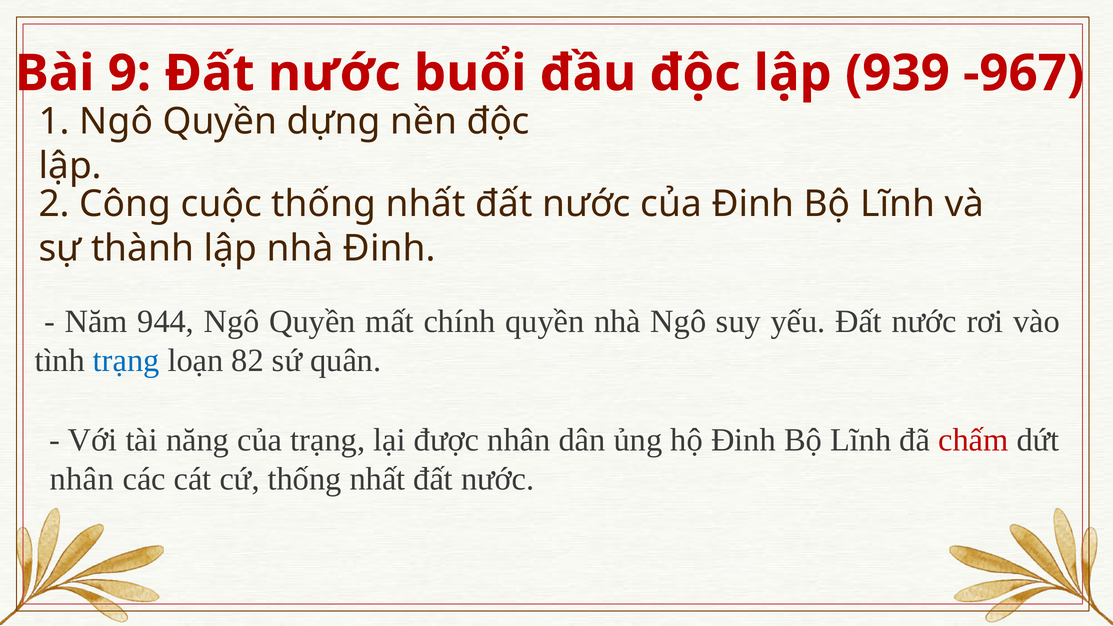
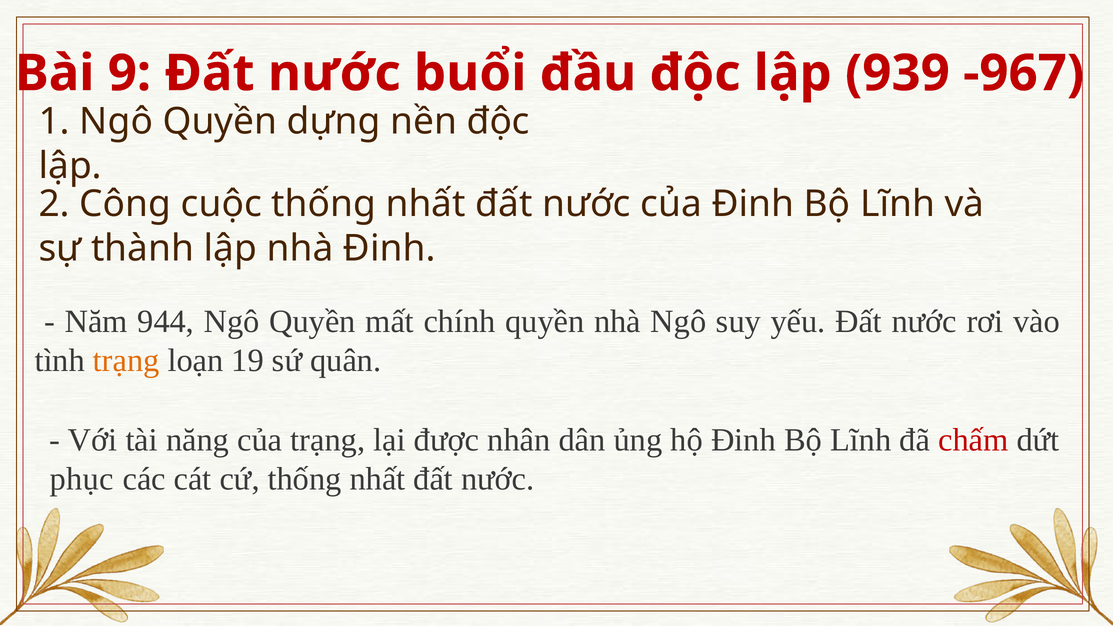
trạng at (126, 361) colour: blue -> orange
82: 82 -> 19
nhân at (82, 479): nhân -> phục
